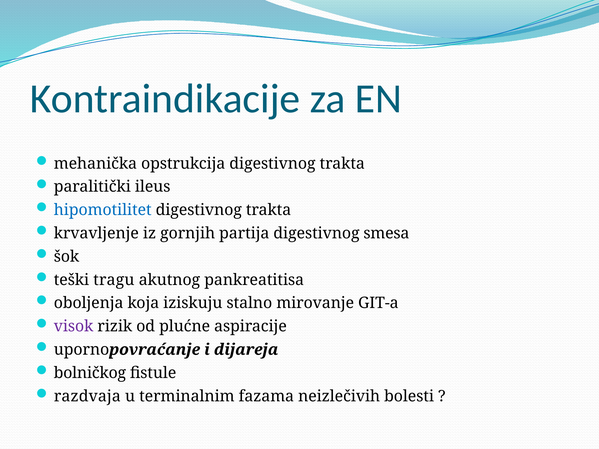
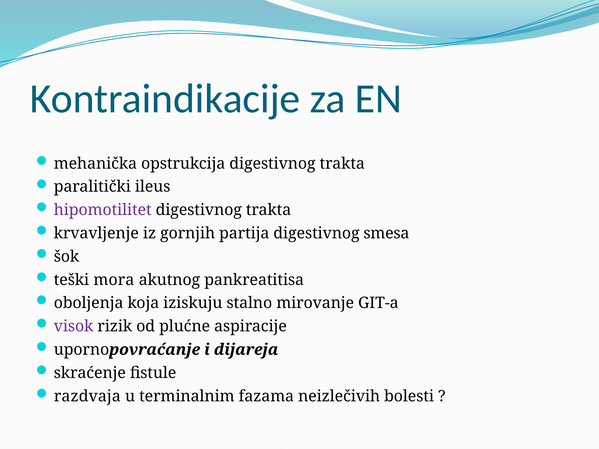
hipomotilitet colour: blue -> purple
tragu: tragu -> mora
bolničkog: bolničkog -> skraćenje
